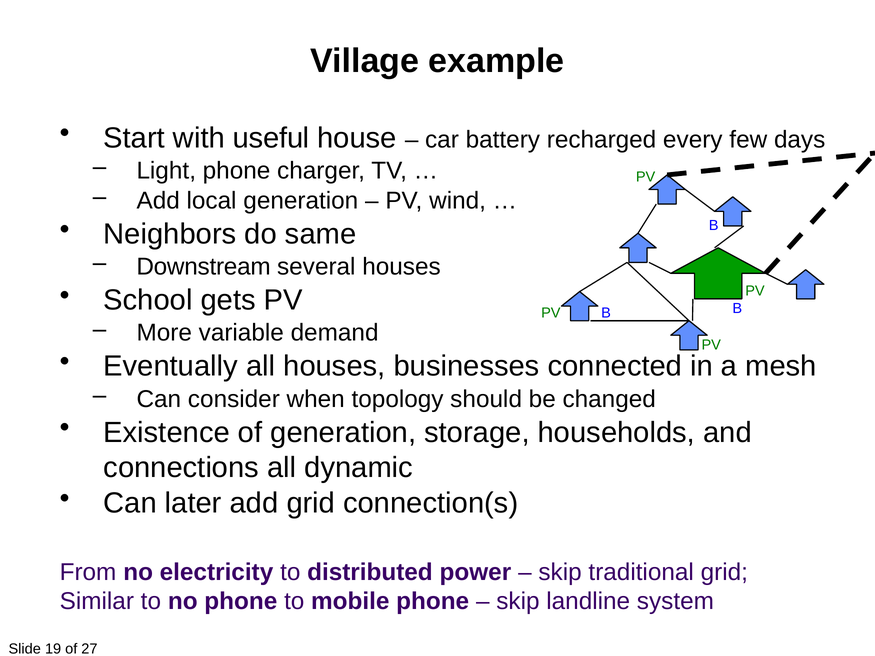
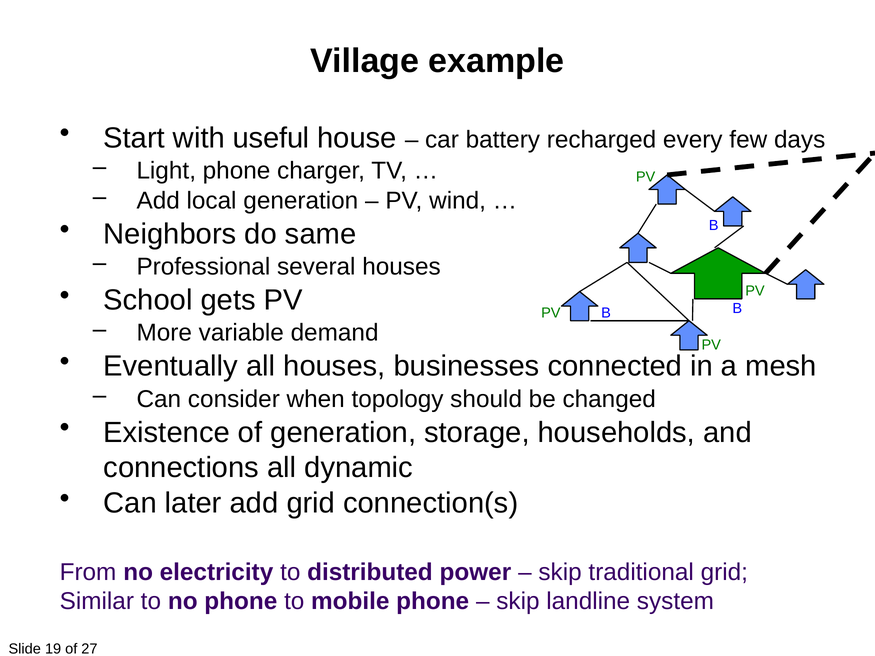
Downstream: Downstream -> Professional
